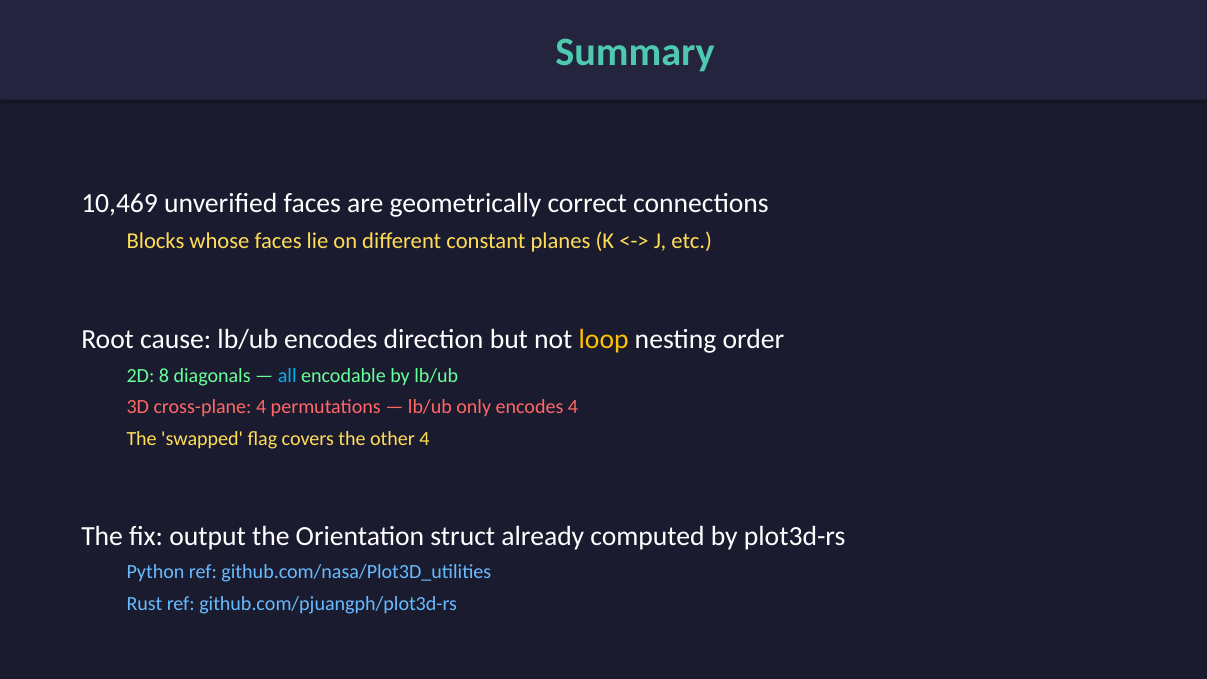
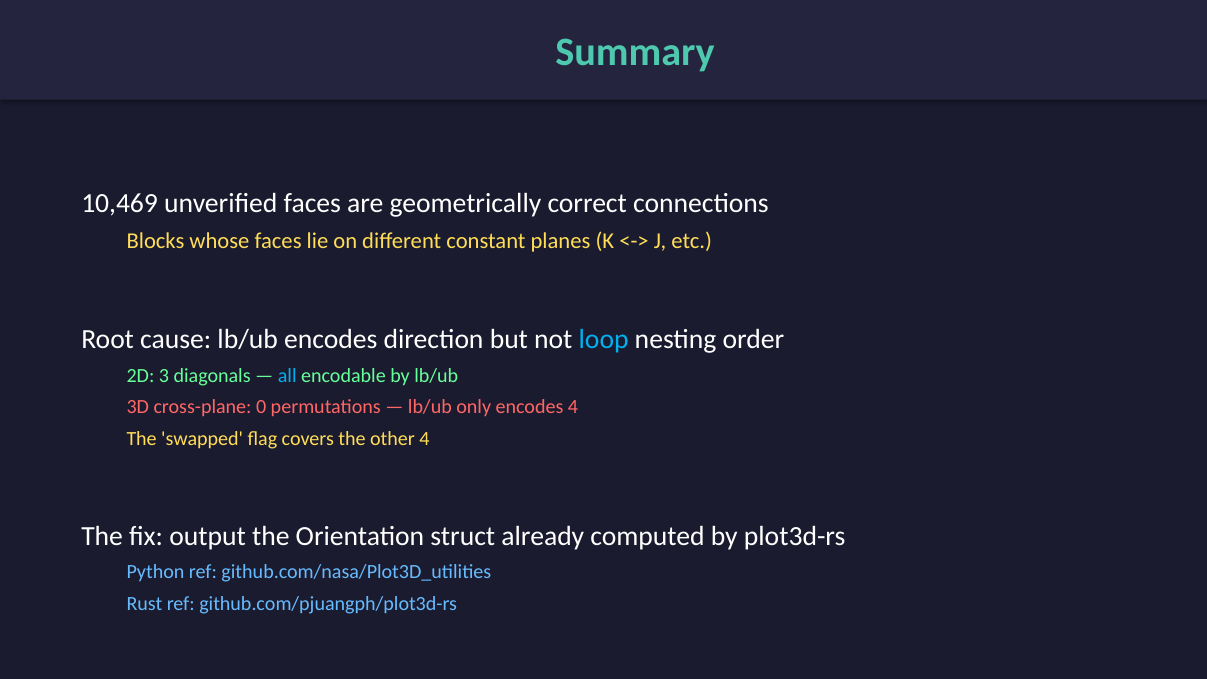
loop colour: yellow -> light blue
8: 8 -> 3
cross-plane 4: 4 -> 0
